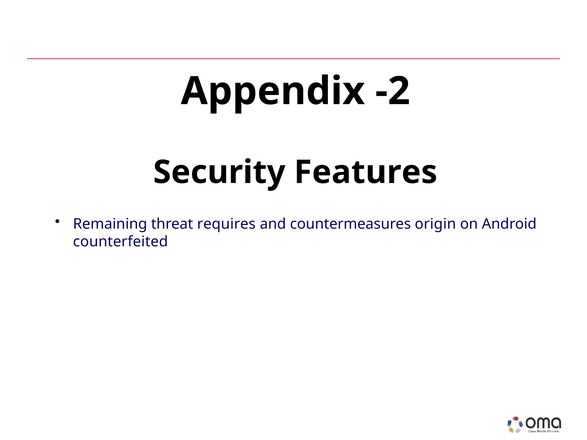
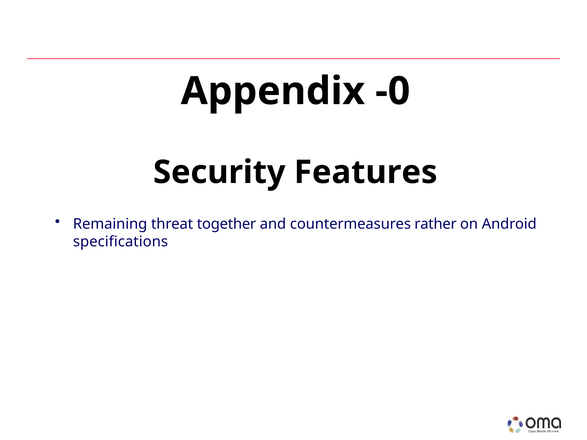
-2: -2 -> -0
requires: requires -> together
origin: origin -> rather
counterfeited: counterfeited -> specifications
